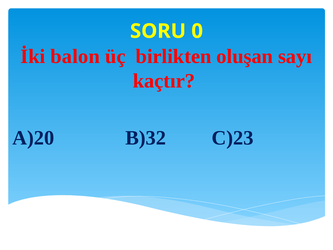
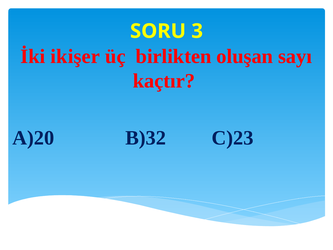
0: 0 -> 3
balon: balon -> ikişer
